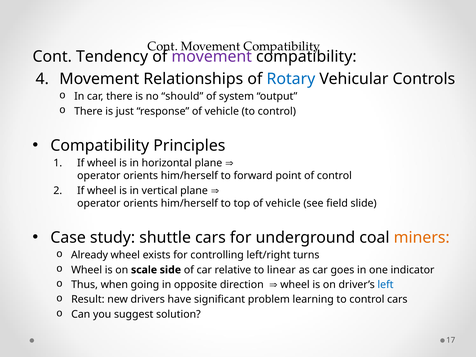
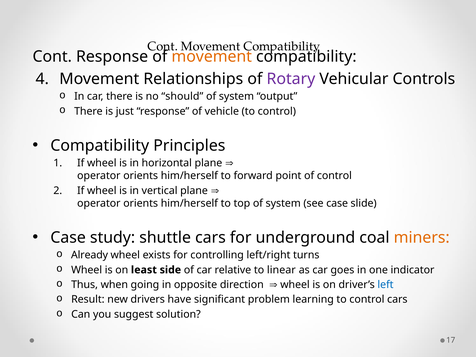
Cont Tendency: Tendency -> Response
movement at (212, 57) colour: purple -> orange
Rotary colour: blue -> purple
top of vehicle: vehicle -> system
see field: field -> case
scale: scale -> least
